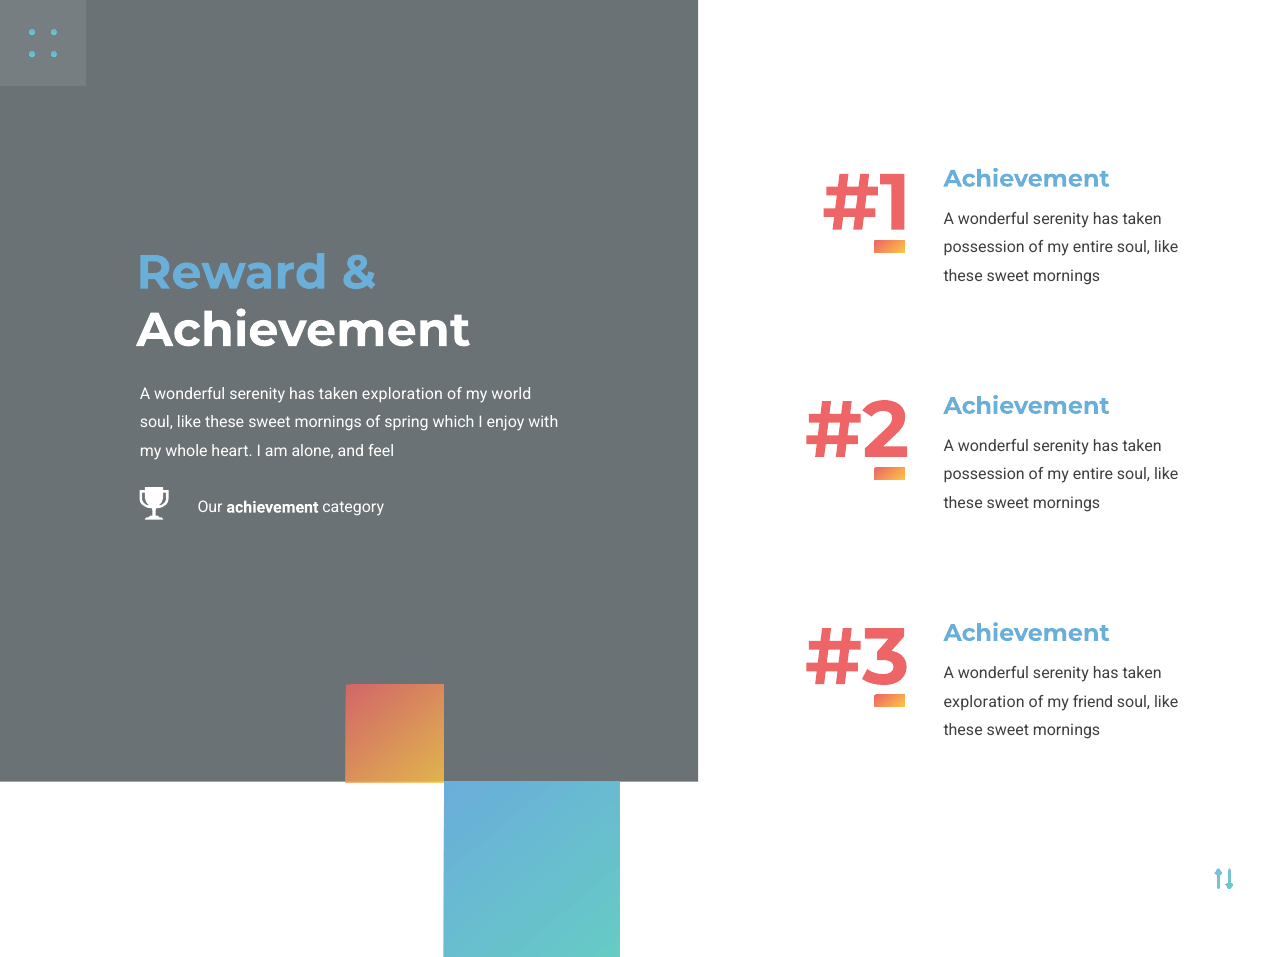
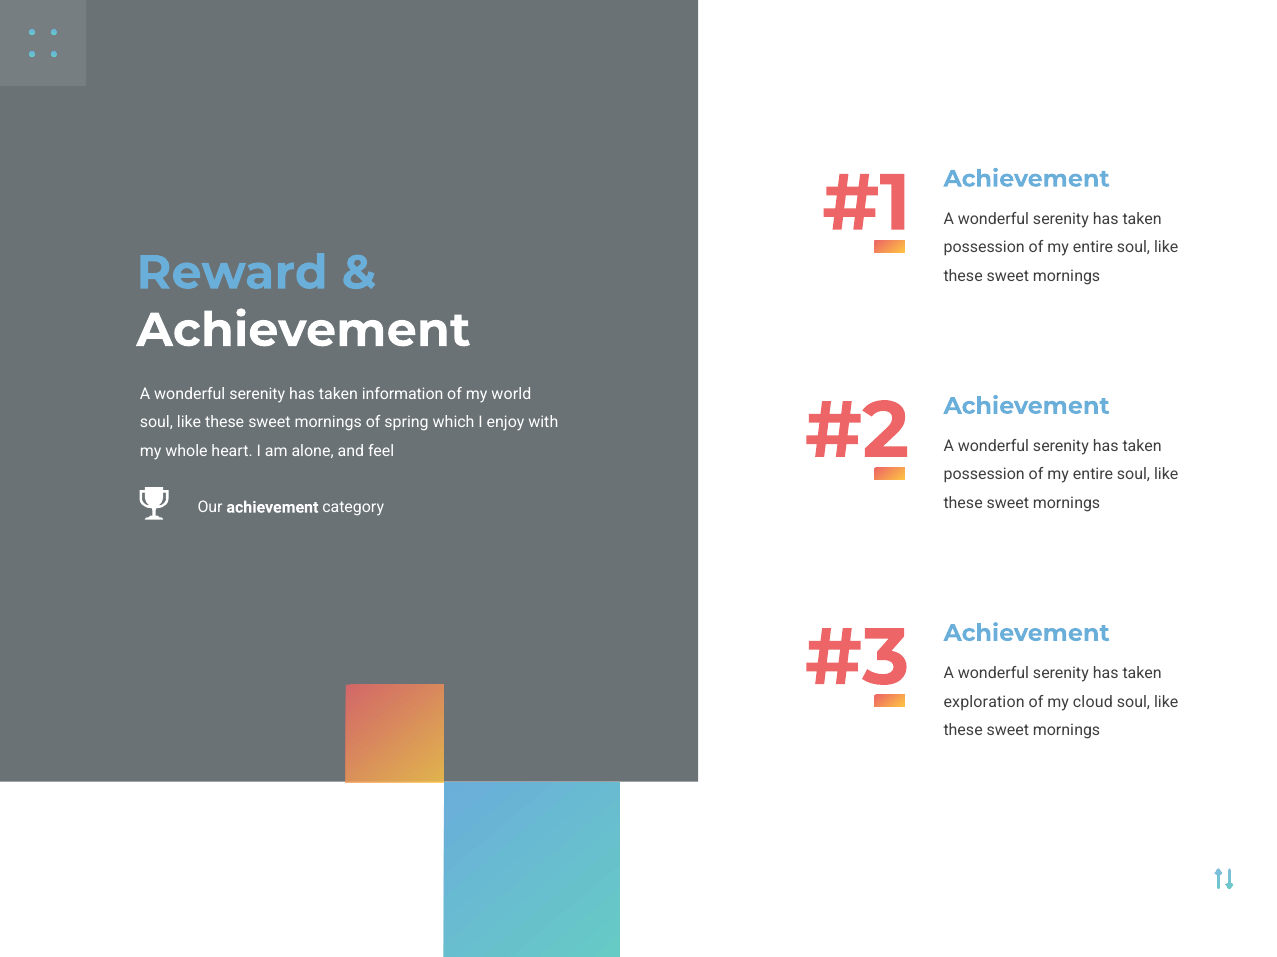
exploration at (403, 394): exploration -> information
friend: friend -> cloud
